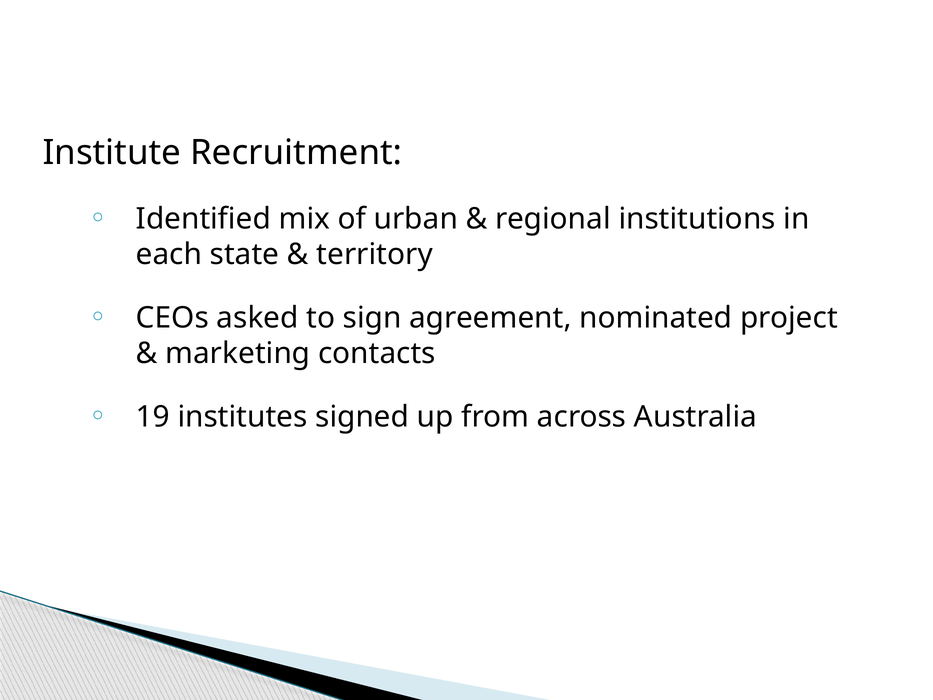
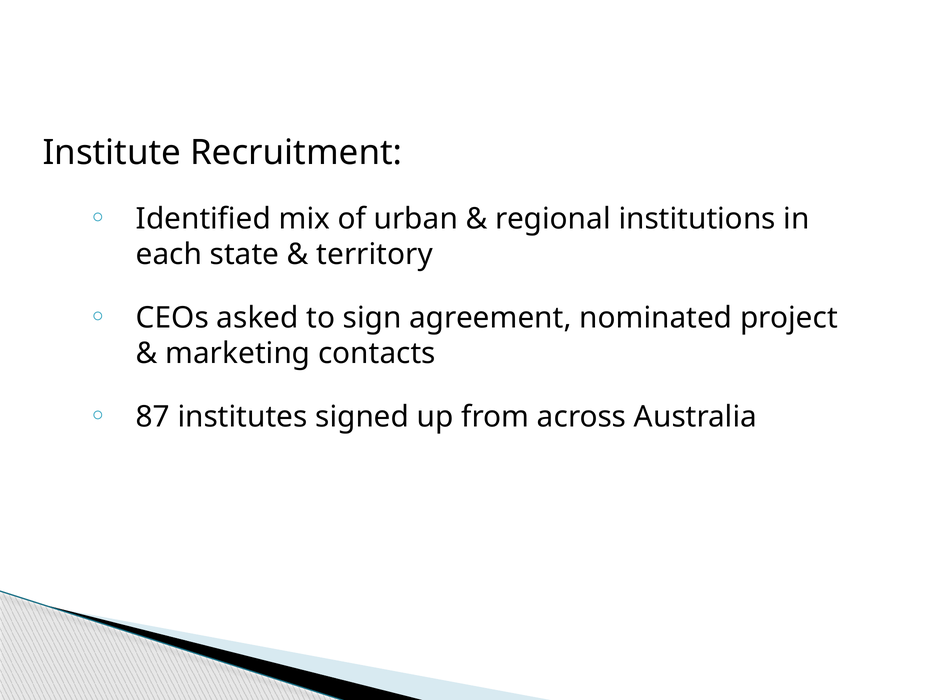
19: 19 -> 87
